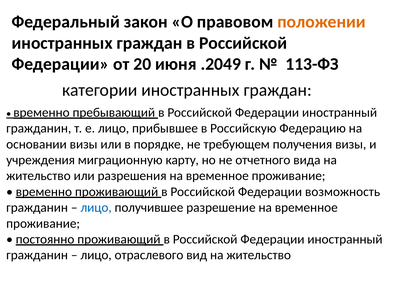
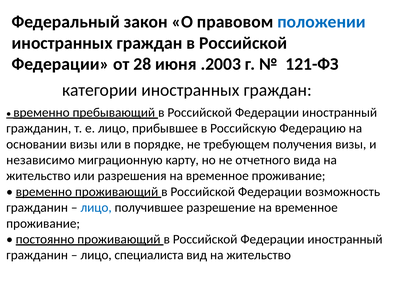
положении colour: orange -> blue
20: 20 -> 28
.2049: .2049 -> .2003
113-ФЗ: 113-ФЗ -> 121-ФЗ
учреждения: учреждения -> независимо
отраслевого: отраслевого -> специалиста
